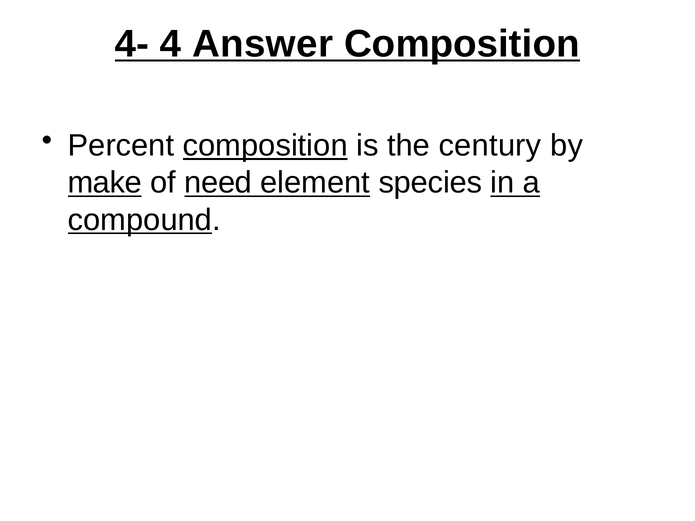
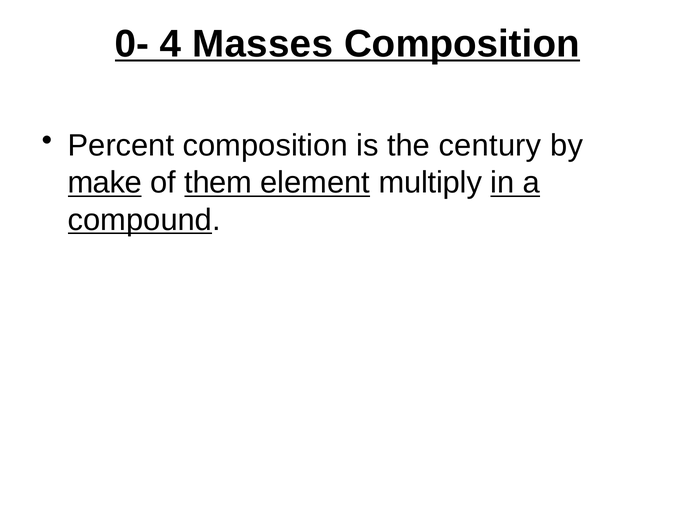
4-: 4- -> 0-
Answer: Answer -> Masses
composition at (265, 146) underline: present -> none
need: need -> them
species: species -> multiply
